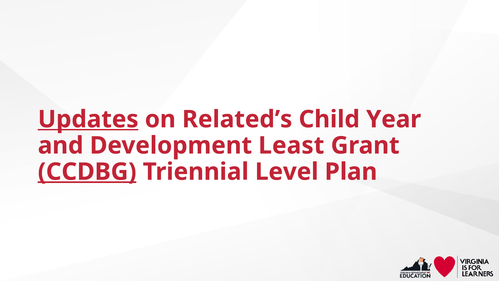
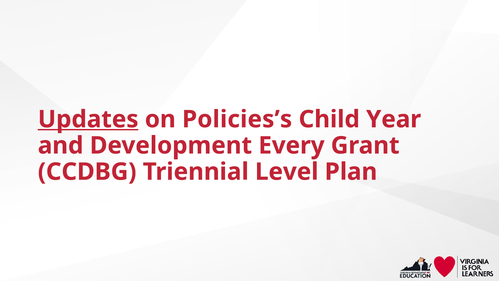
Related’s: Related’s -> Policies’s
Least: Least -> Every
CCDBG underline: present -> none
